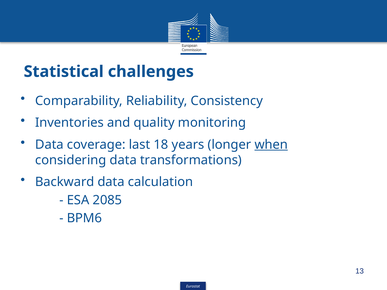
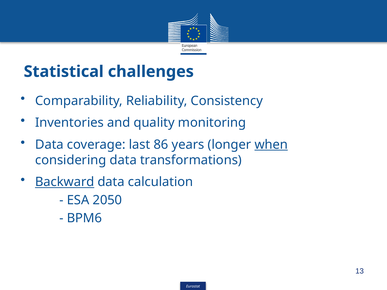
18: 18 -> 86
Backward underline: none -> present
2085: 2085 -> 2050
